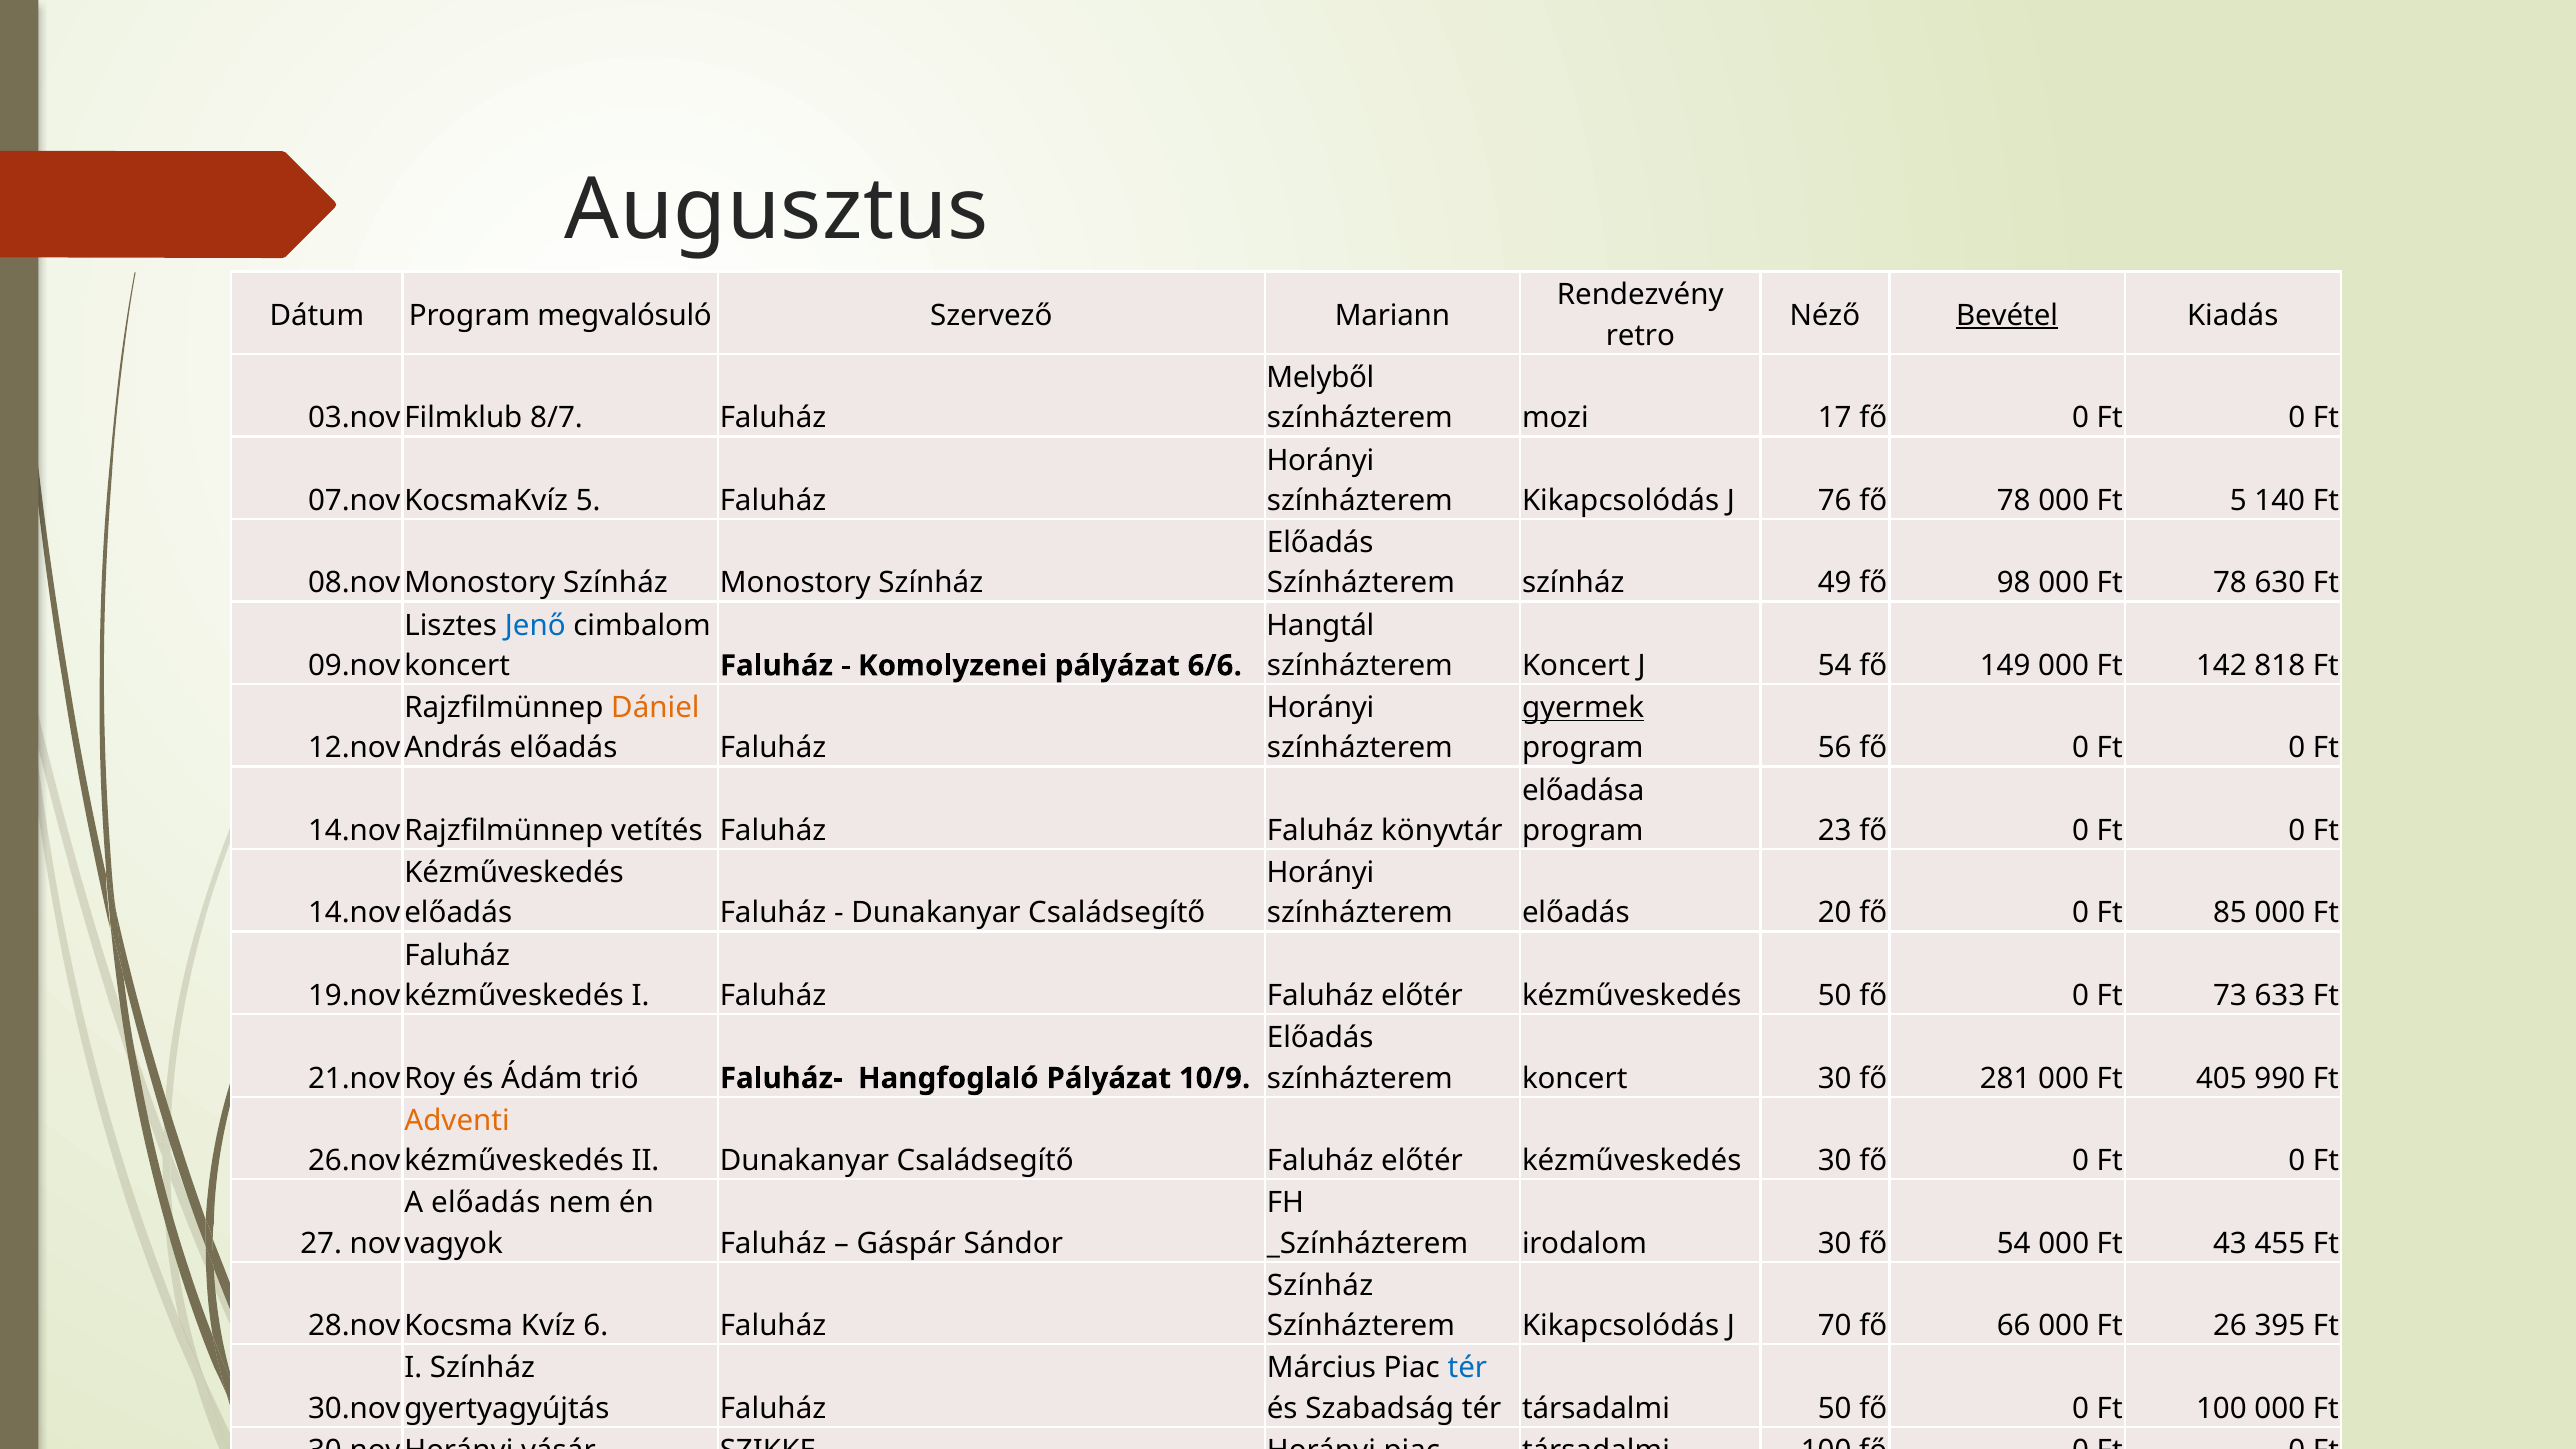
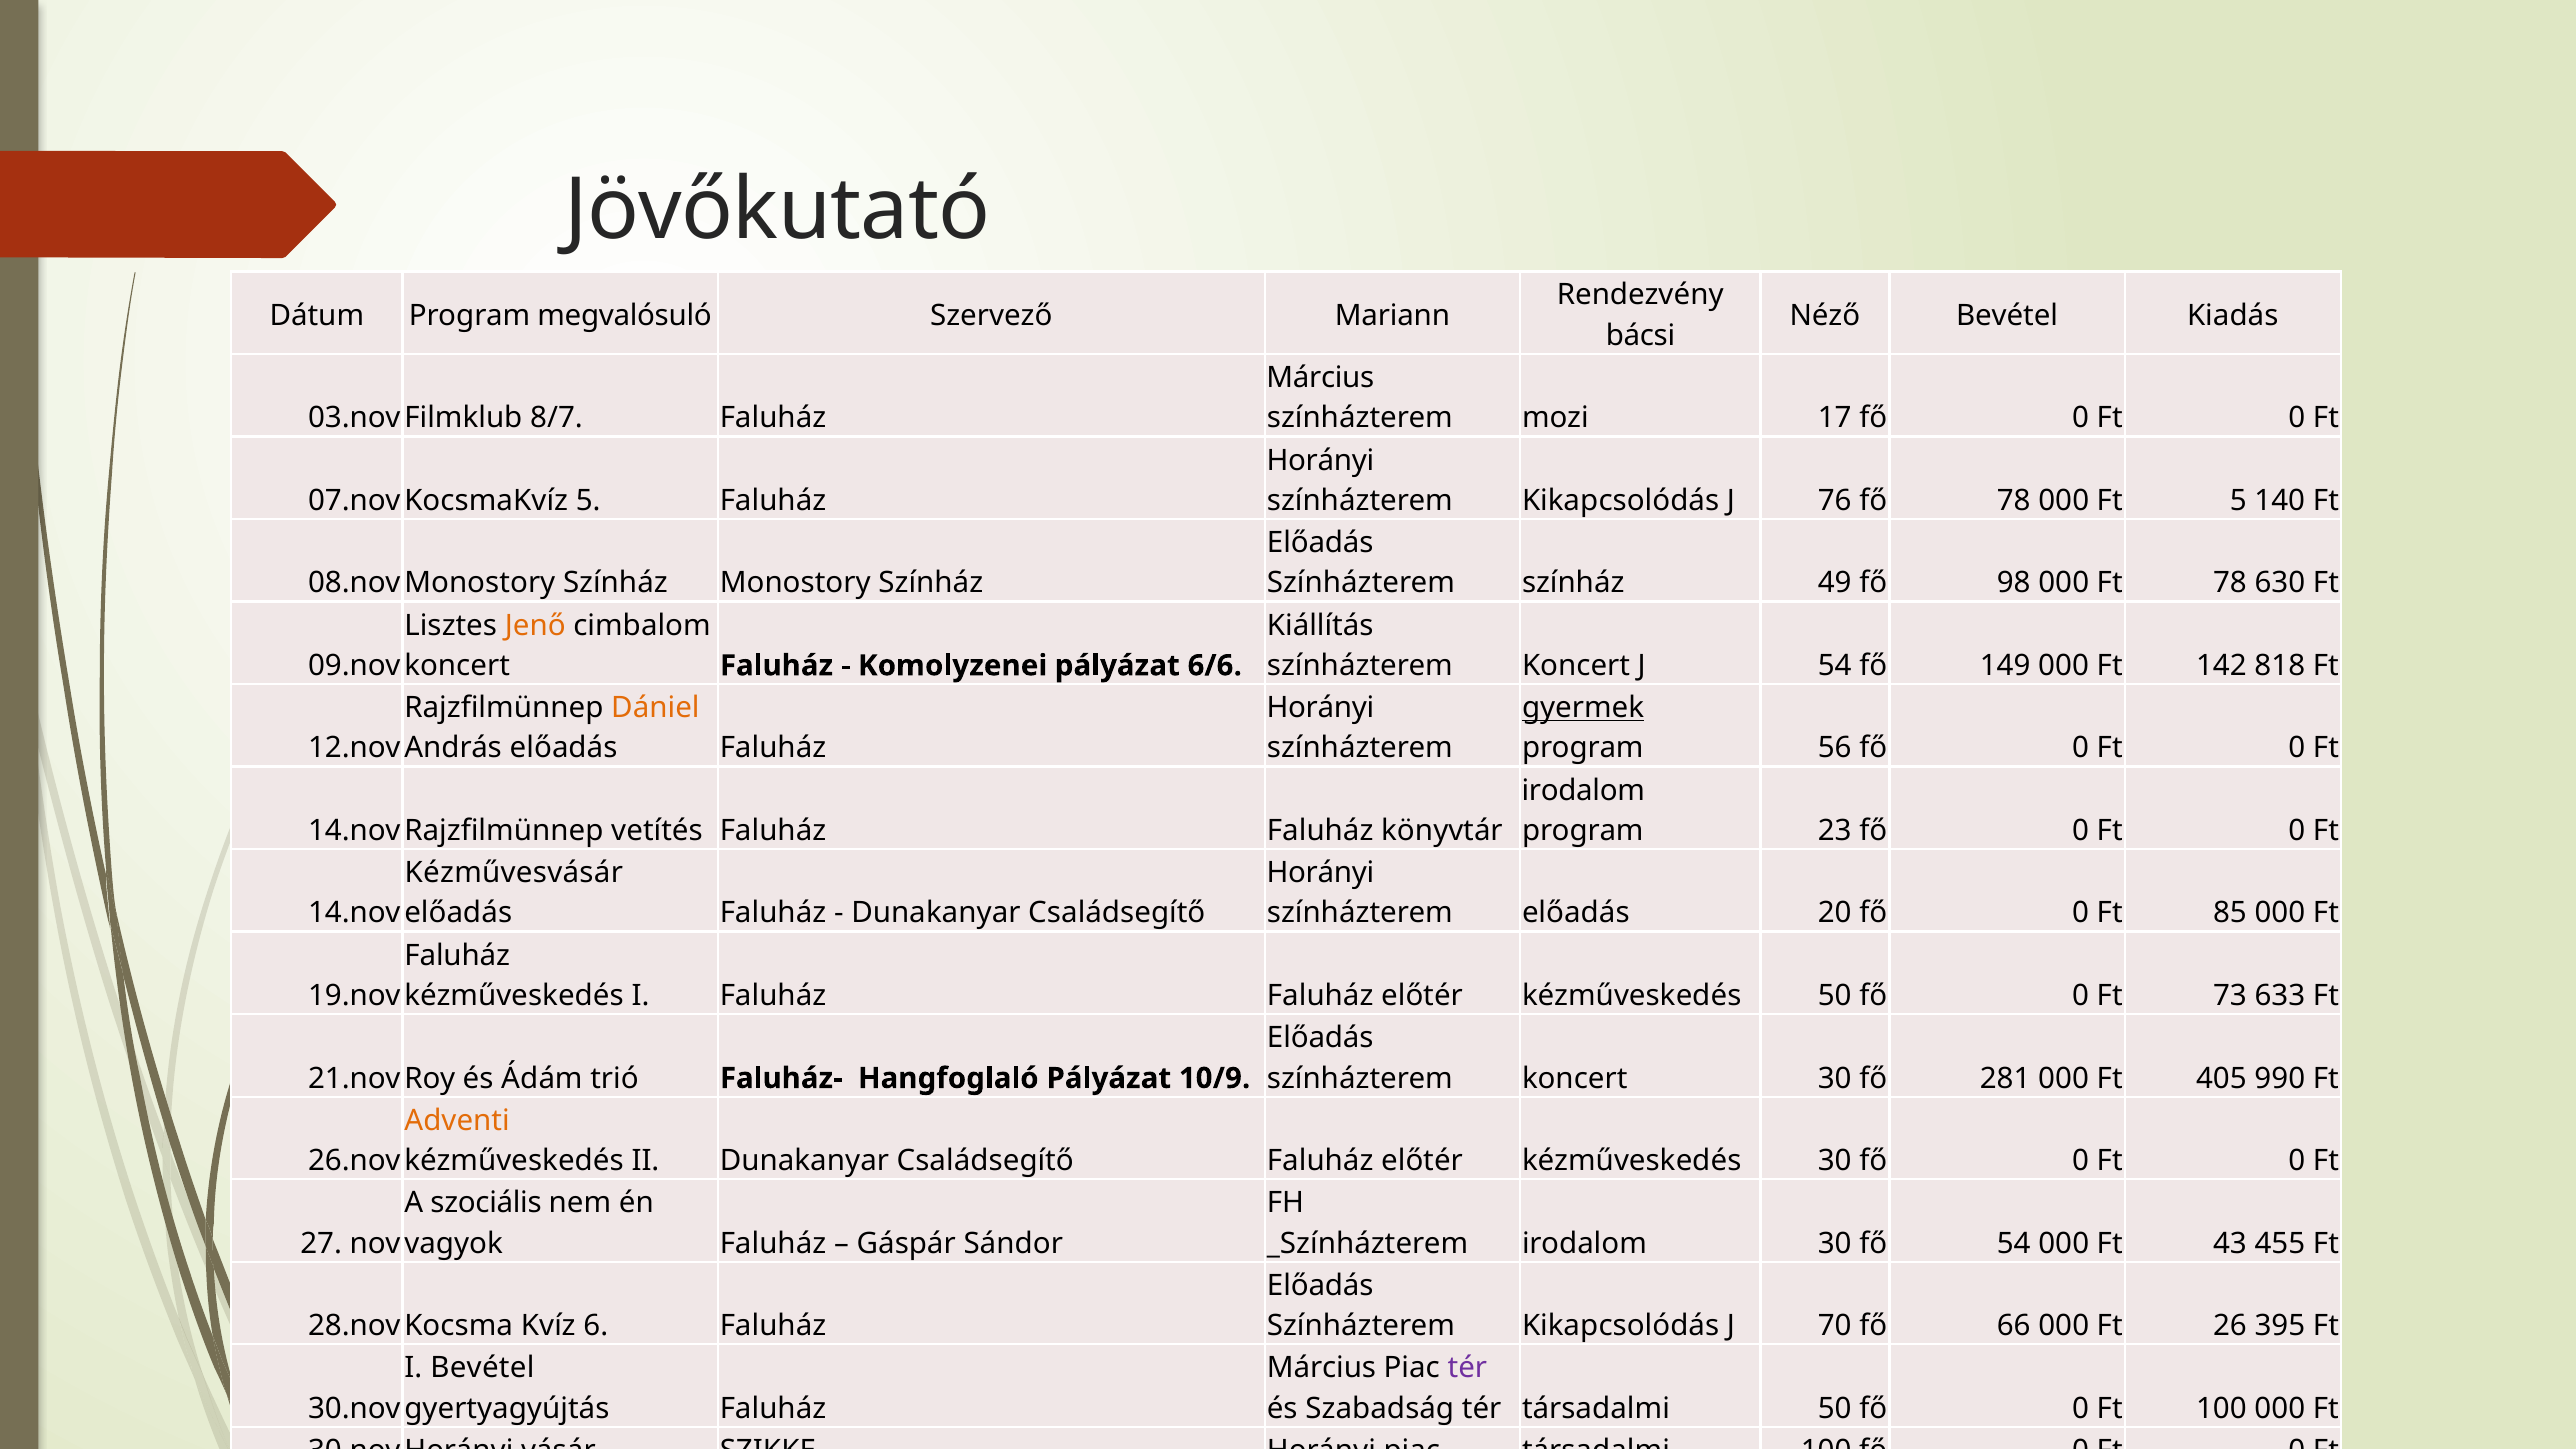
Augusztus: Augusztus -> Jövőkutató
Bevétel at (2007, 315) underline: present -> none
retro: retro -> bácsi
Melyből at (1320, 378): Melyből -> Március
Jenő colour: blue -> orange
Hangtál: Hangtál -> Kiállítás
előadása at (1583, 790): előadása -> irodalom
Kézműveskedés at (514, 873): Kézműveskedés -> Kézművesvásár
A előadás: előadás -> szociális
Színház at (1320, 1286): Színház -> Előadás
I Színház: Színház -> Bevétel
tér at (1467, 1368) colour: blue -> purple
